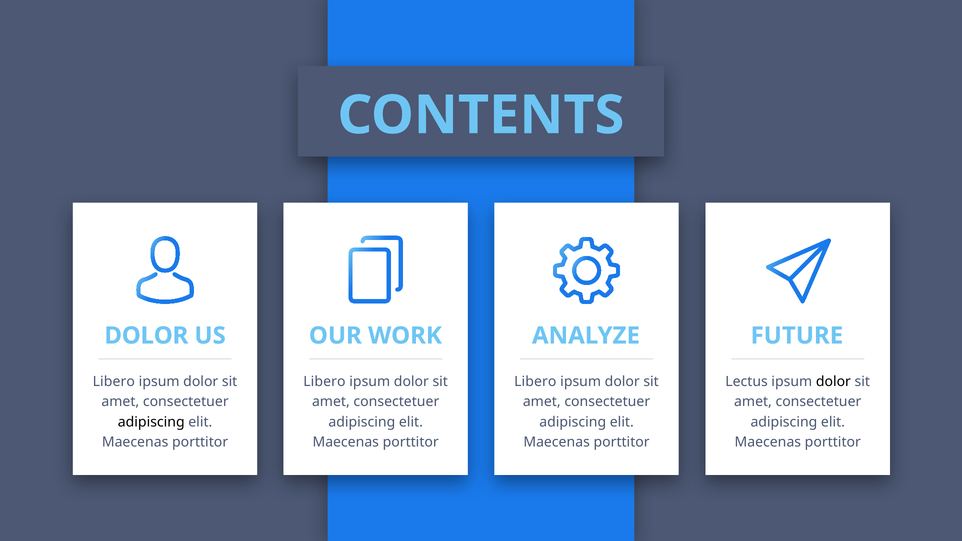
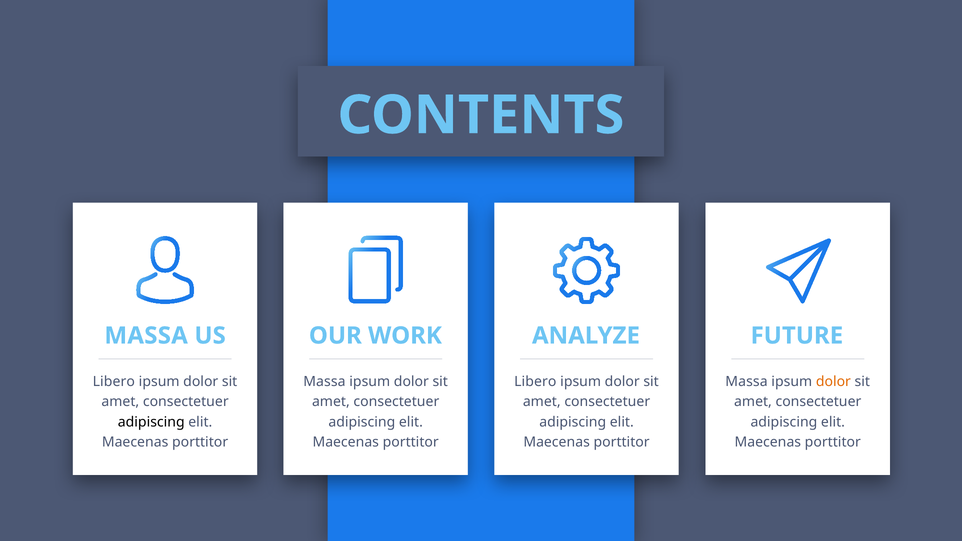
DOLOR at (146, 336): DOLOR -> MASSA
Libero at (324, 382): Libero -> Massa
Lectus at (747, 382): Lectus -> Massa
dolor at (833, 382) colour: black -> orange
